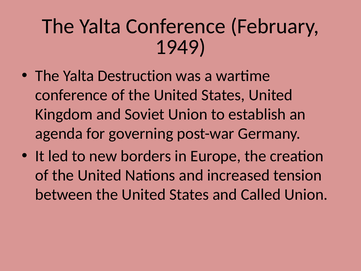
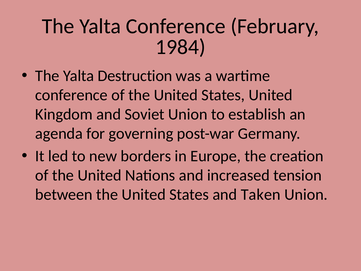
1949: 1949 -> 1984
Called: Called -> Taken
